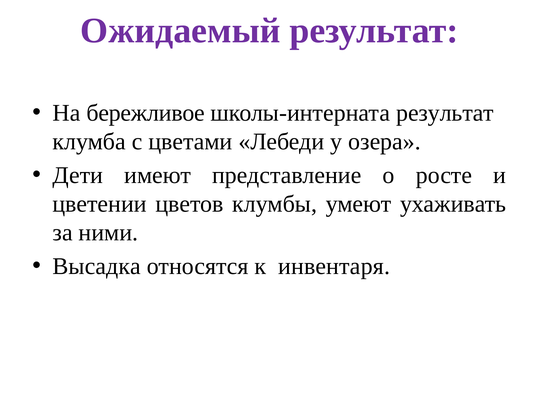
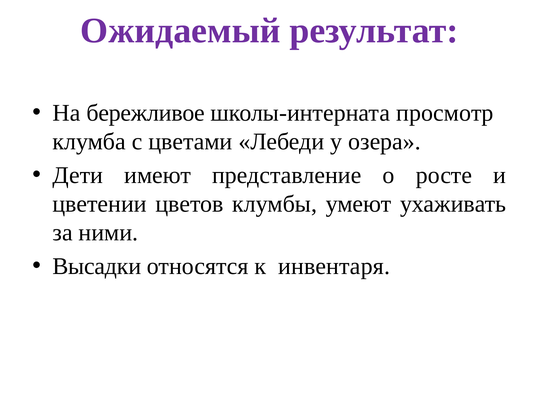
школы-интерната результат: результат -> просмотр
Высадка: Высадка -> Высадки
